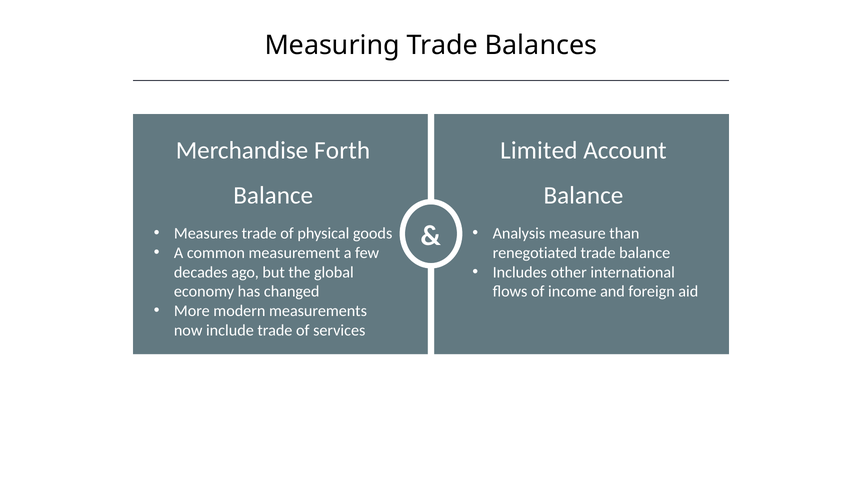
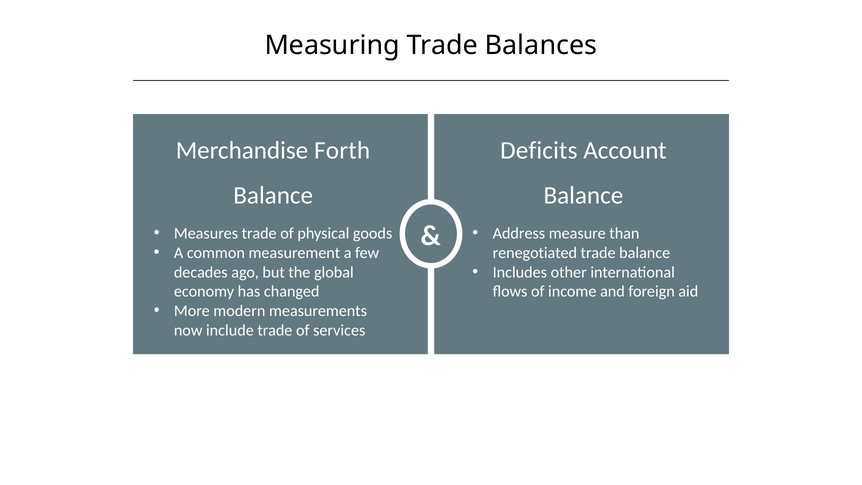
Limited: Limited -> Deficits
Analysis: Analysis -> Address
